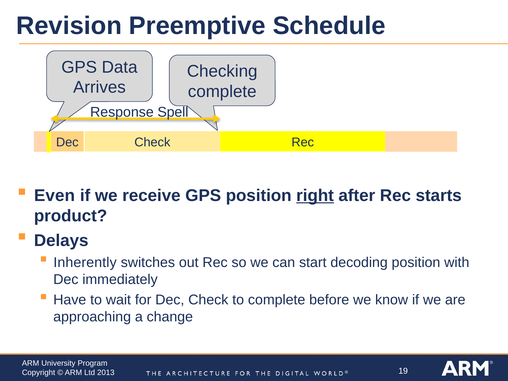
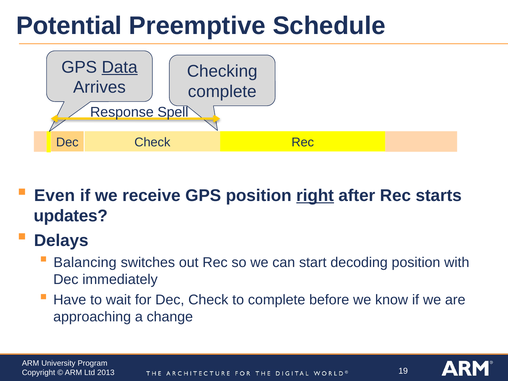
Revision: Revision -> Potential
Data underline: none -> present
product: product -> updates
Inherently: Inherently -> Balancing
